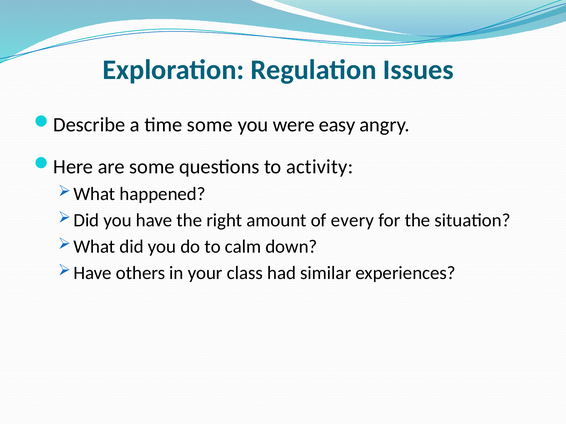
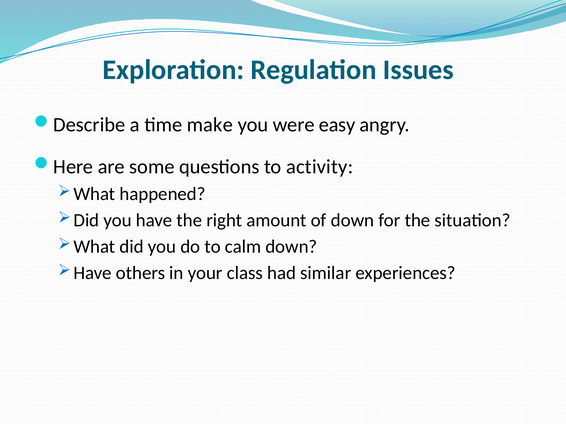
time some: some -> make
of every: every -> down
